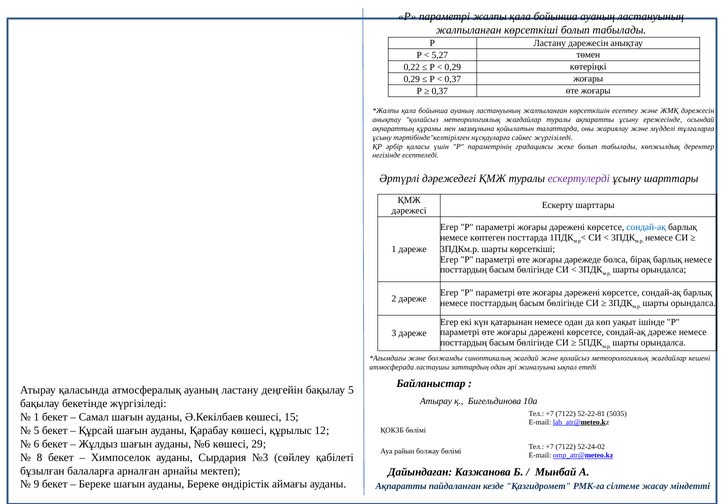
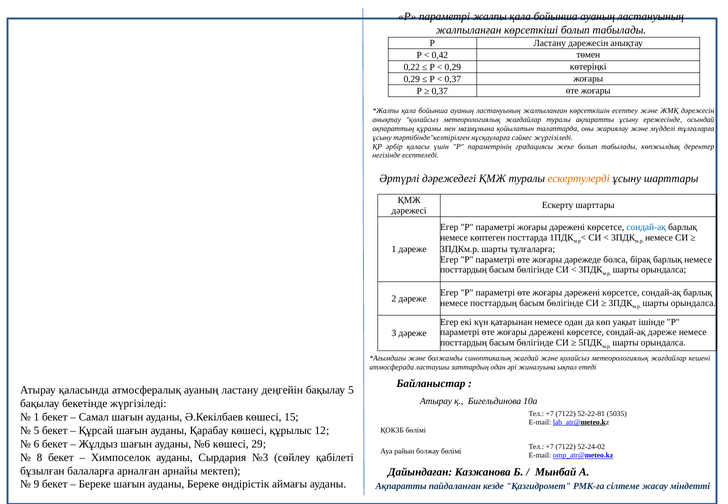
5,27: 5,27 -> 0,42
ескертулерді colour: purple -> orange
шарты көрсеткіші: көрсеткіші -> тұлғаларға
